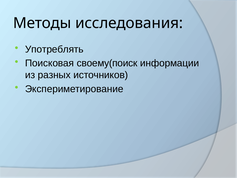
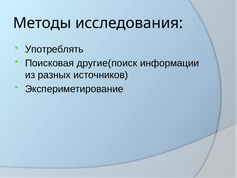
своему(поиск: своему(поиск -> другие(поиск
